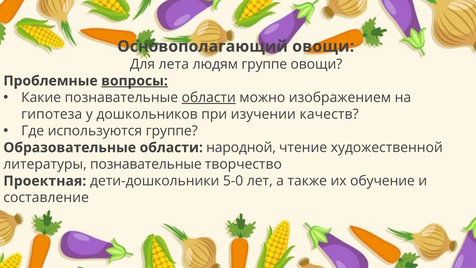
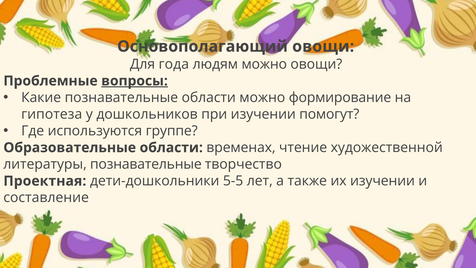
лета: лета -> года
людям группе: группе -> можно
области at (209, 97) underline: present -> none
изображением: изображением -> формирование
качеств: качеств -> помогут
народной: народной -> временах
5-0: 5-0 -> 5-5
их обучение: обучение -> изучении
